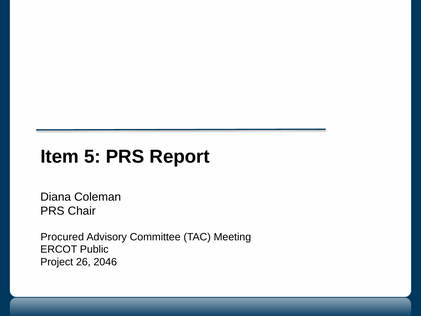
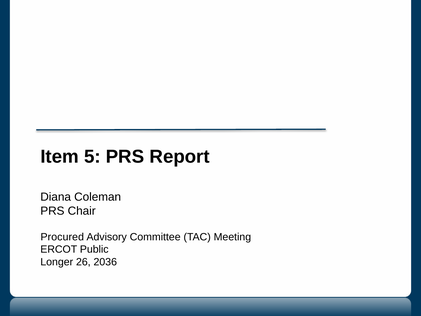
Project: Project -> Longer
2046: 2046 -> 2036
